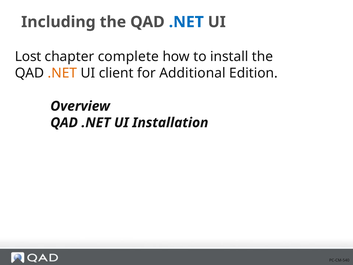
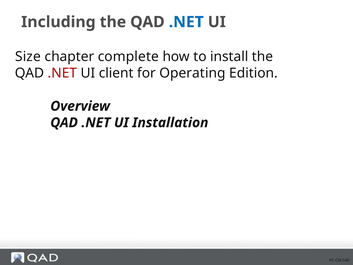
Lost: Lost -> Size
.NET at (62, 73) colour: orange -> red
Additional: Additional -> Operating
